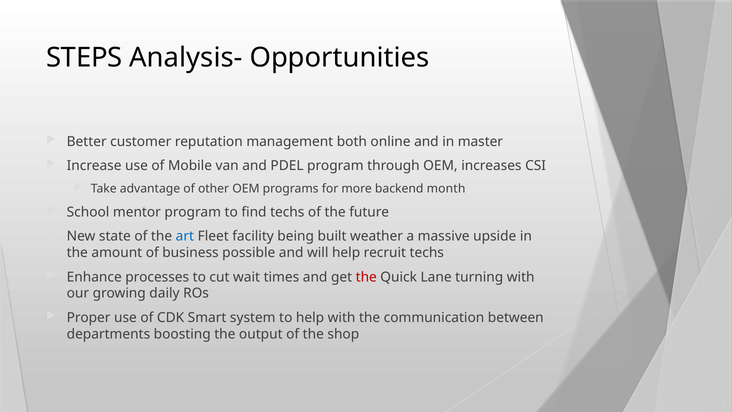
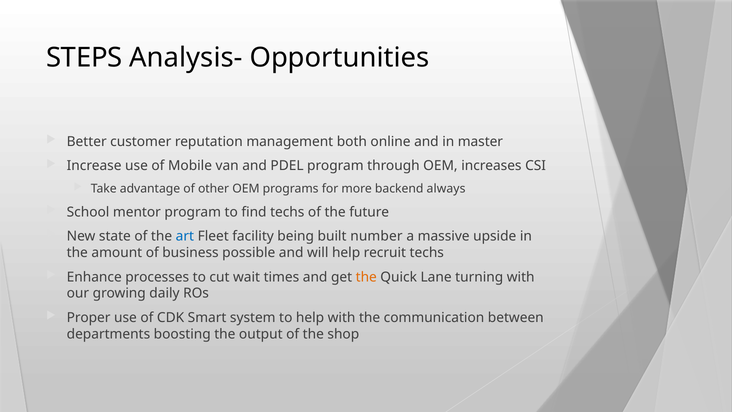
month: month -> always
weather: weather -> number
the at (366, 277) colour: red -> orange
